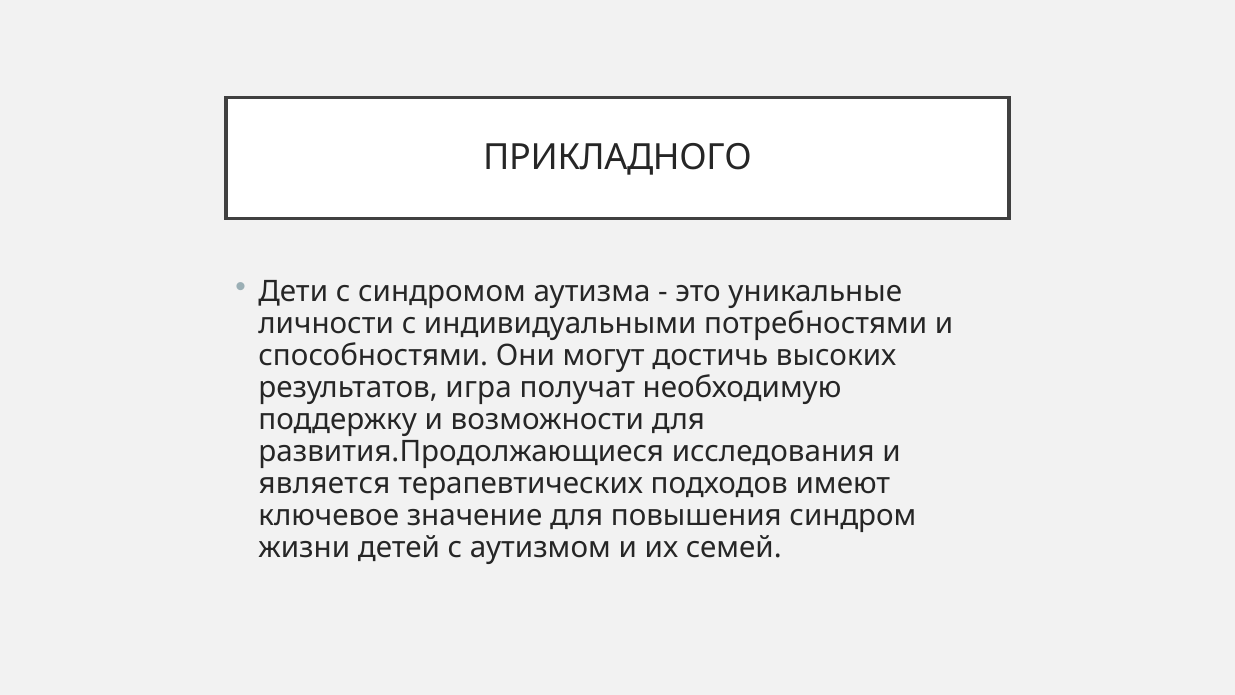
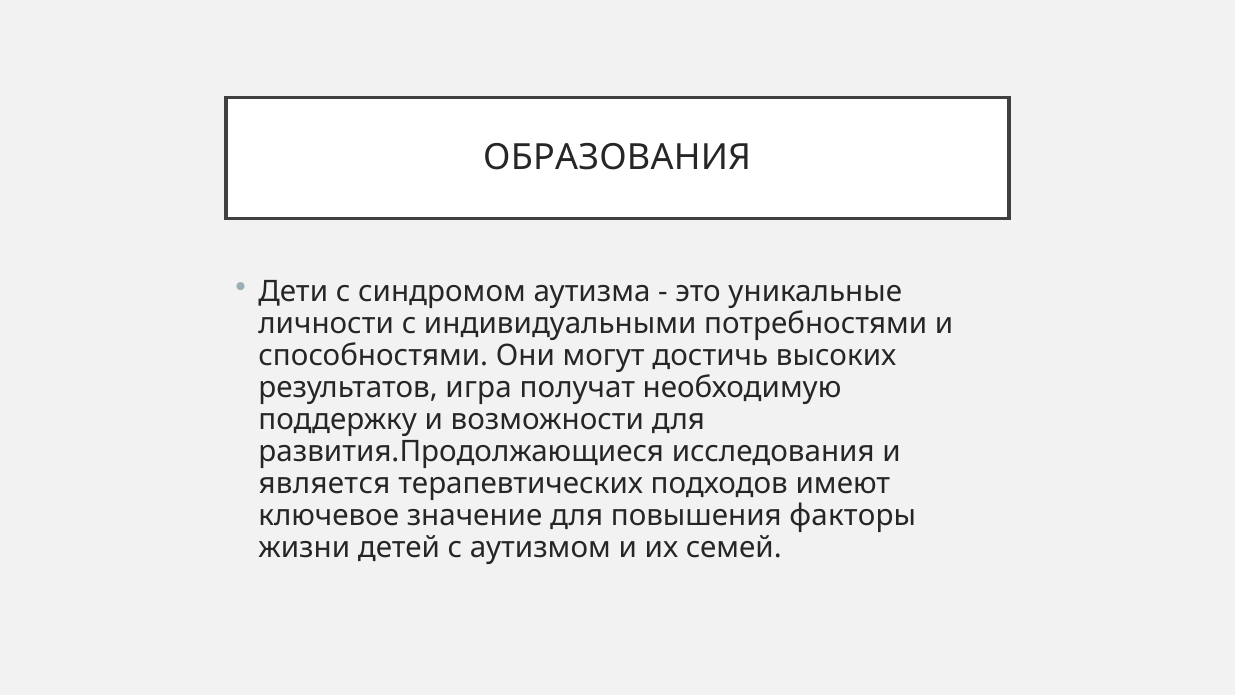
ПРИКЛАДНОГО: ПРИКЛАДНОГО -> ОБРАЗОВАНИЯ
синдром: синдром -> факторы
